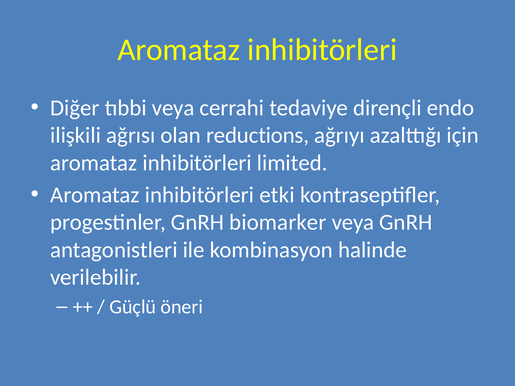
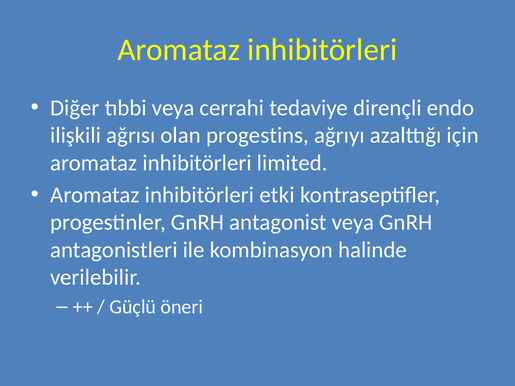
reductions: reductions -> progestins
biomarker: biomarker -> antagonist
